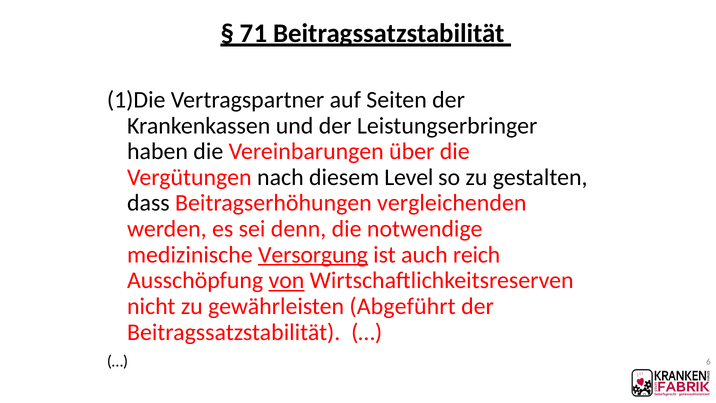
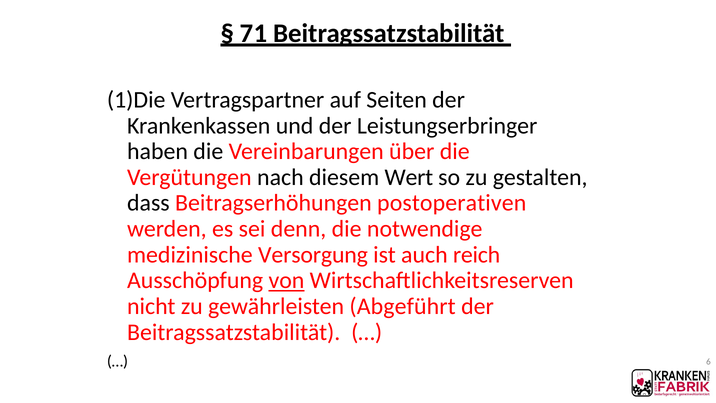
Level: Level -> Wert
vergleichenden: vergleichenden -> postoperativen
Versorgung underline: present -> none
